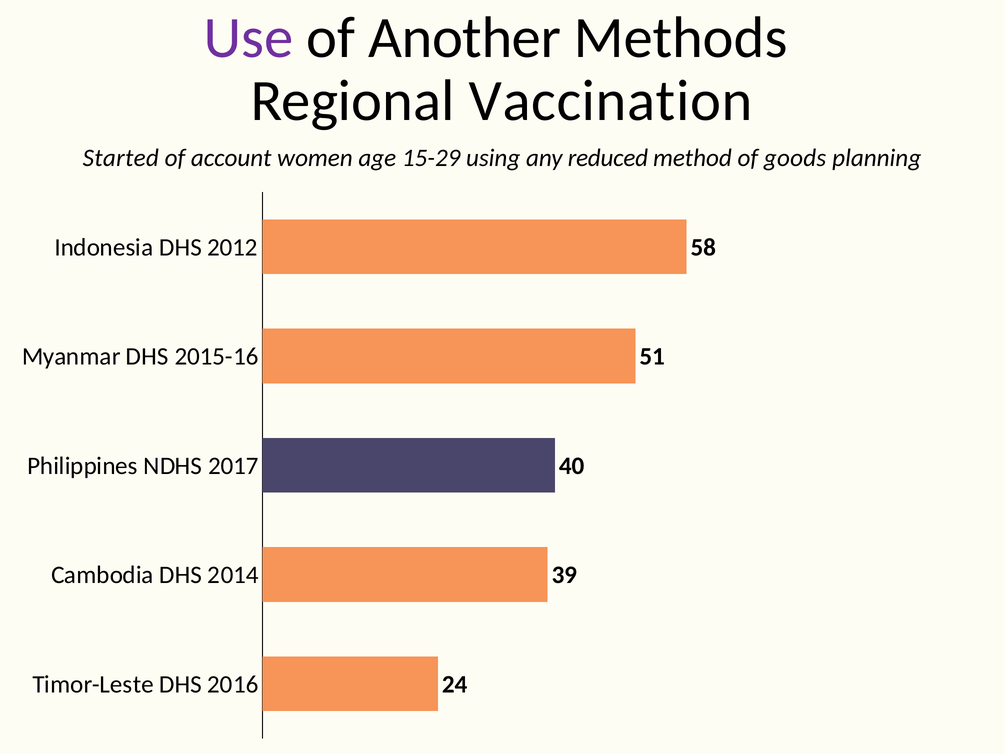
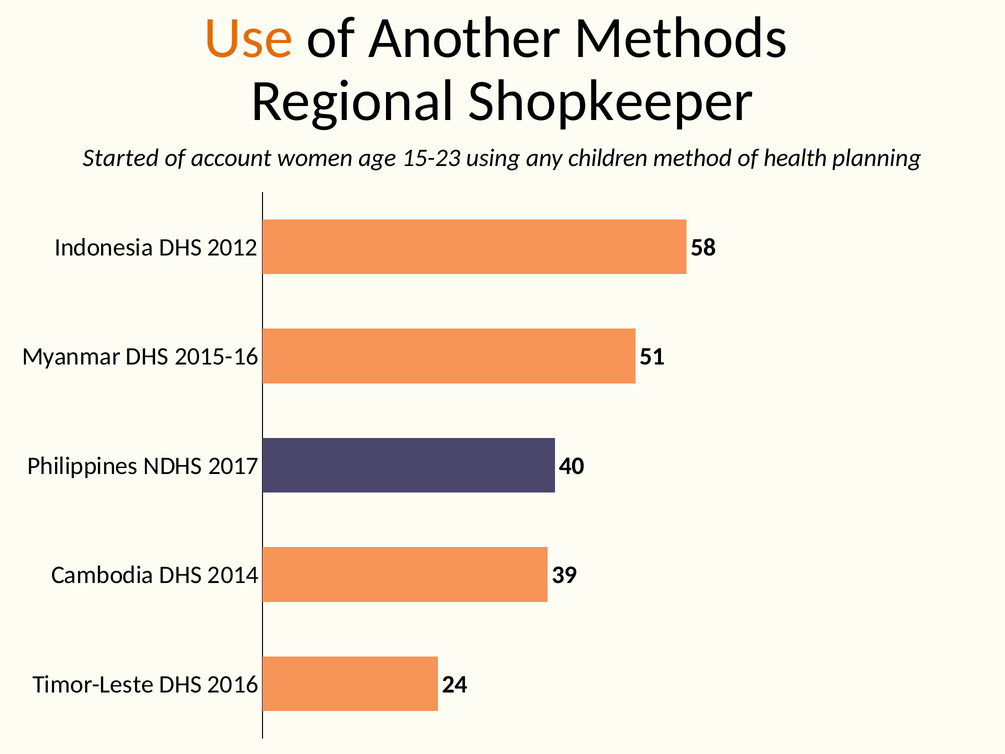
Use colour: purple -> orange
Vaccination: Vaccination -> Shopkeeper
15-29: 15-29 -> 15-23
reduced: reduced -> children
goods: goods -> health
